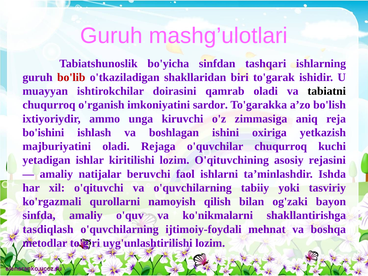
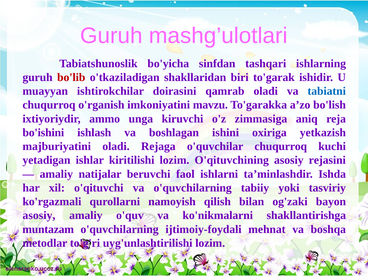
tabiatni colour: black -> blue
sardor: sardor -> mavzu
sinfda at (39, 215): sinfda -> asosiy
tasdiqlash: tasdiqlash -> muntazam
